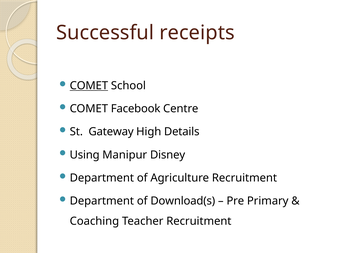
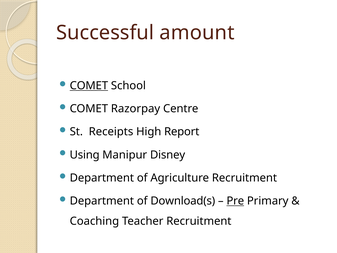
receipts: receipts -> amount
Facebook: Facebook -> Razorpay
Gateway: Gateway -> Receipts
Details: Details -> Report
Pre underline: none -> present
